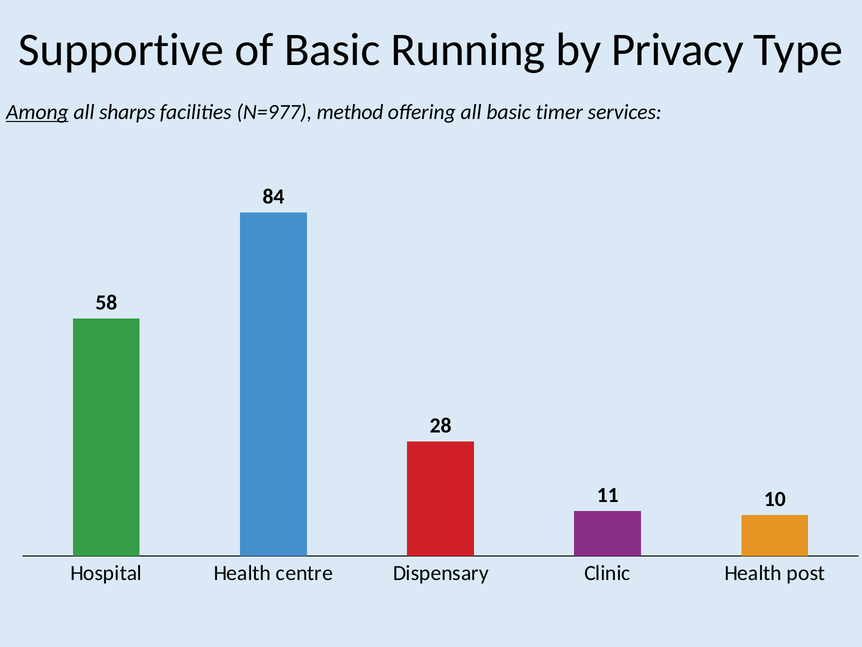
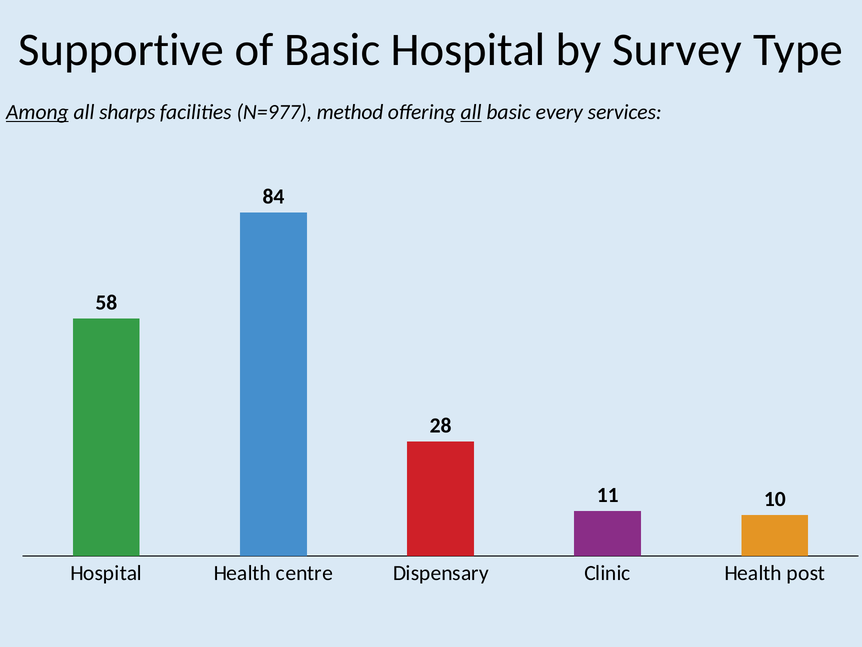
Basic Running: Running -> Hospital
Privacy: Privacy -> Survey
all at (471, 112) underline: none -> present
timer: timer -> every
